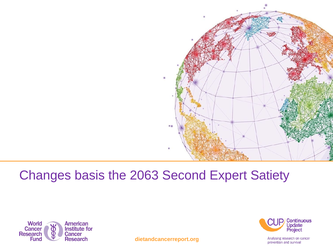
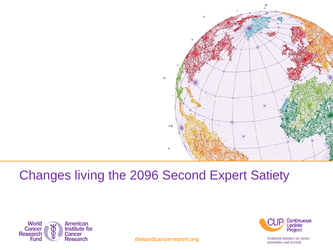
basis: basis -> living
2063: 2063 -> 2096
